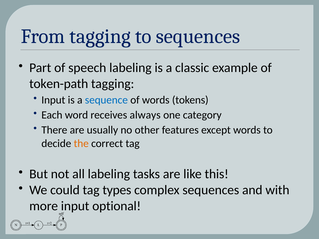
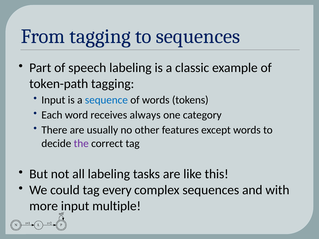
the colour: orange -> purple
types: types -> every
optional: optional -> multiple
